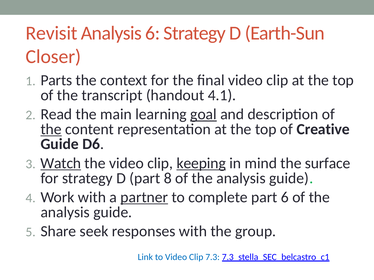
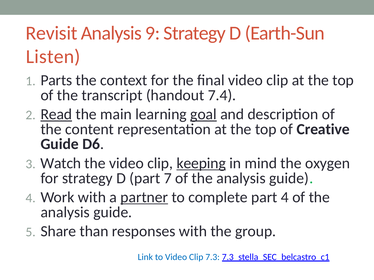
Analysis 6: 6 -> 9
Closer: Closer -> Listen
4.1: 4.1 -> 7.4
Read underline: none -> present
the at (51, 129) underline: present -> none
Watch underline: present -> none
surface: surface -> oxygen
8: 8 -> 7
part 6: 6 -> 4
seek: seek -> than
